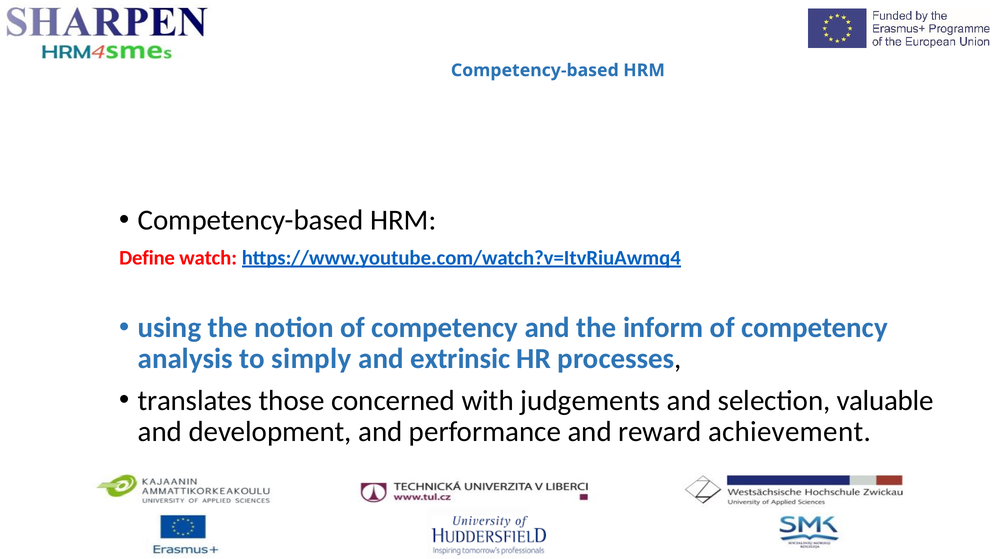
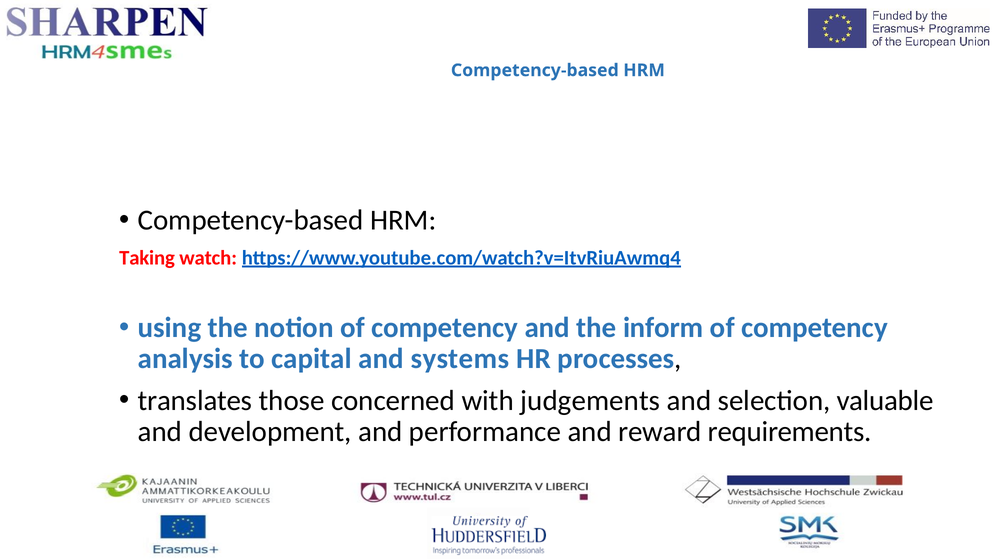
Define: Define -> Taking
simply: simply -> capital
extrinsic: extrinsic -> systems
achievement: achievement -> requirements
